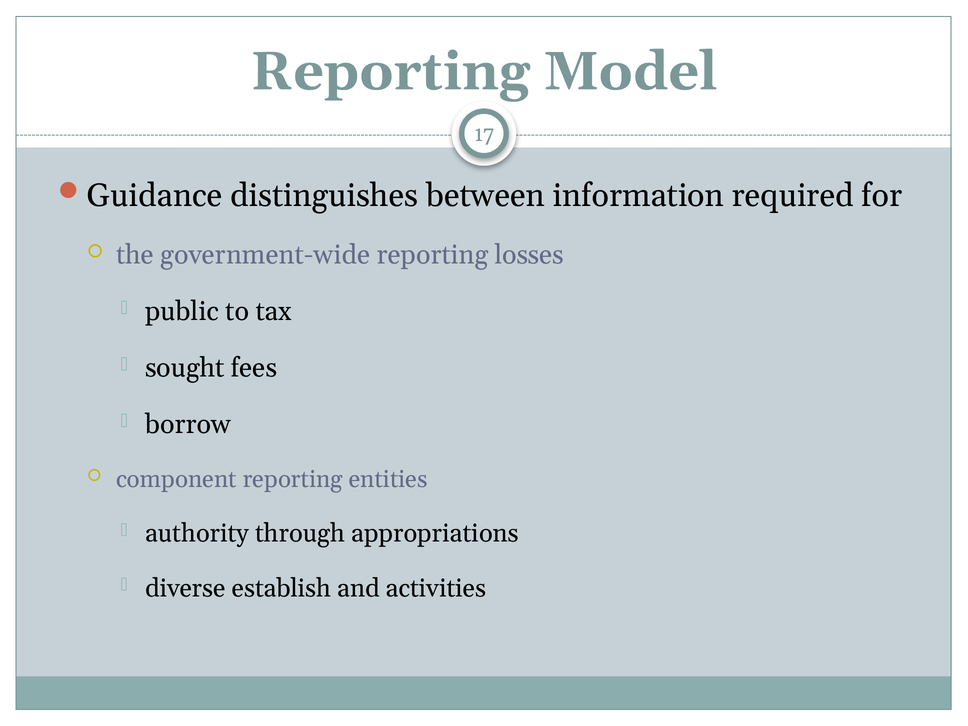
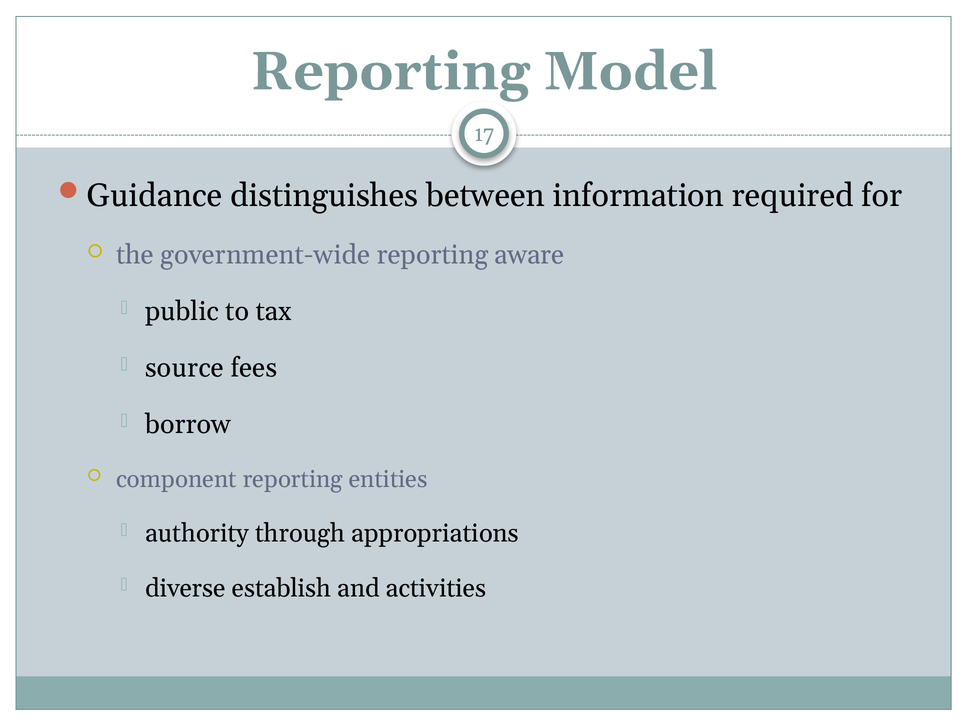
losses: losses -> aware
sought: sought -> source
